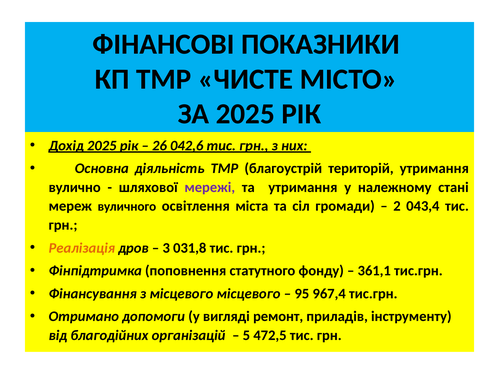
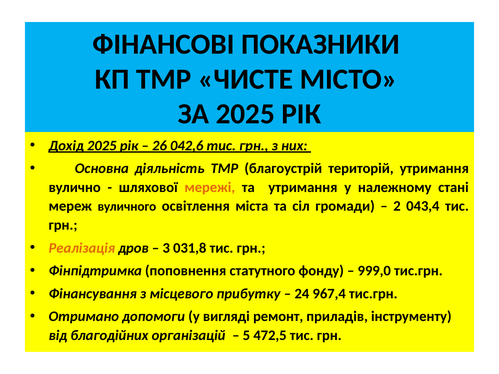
мережі colour: purple -> orange
361,1: 361,1 -> 999,0
місцевого місцевого: місцевого -> прибутку
95: 95 -> 24
